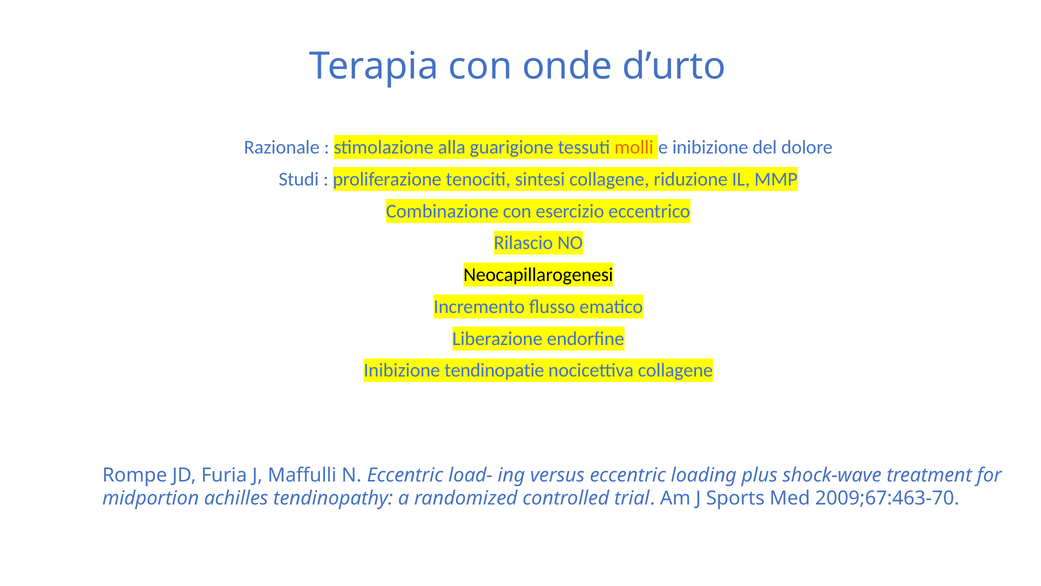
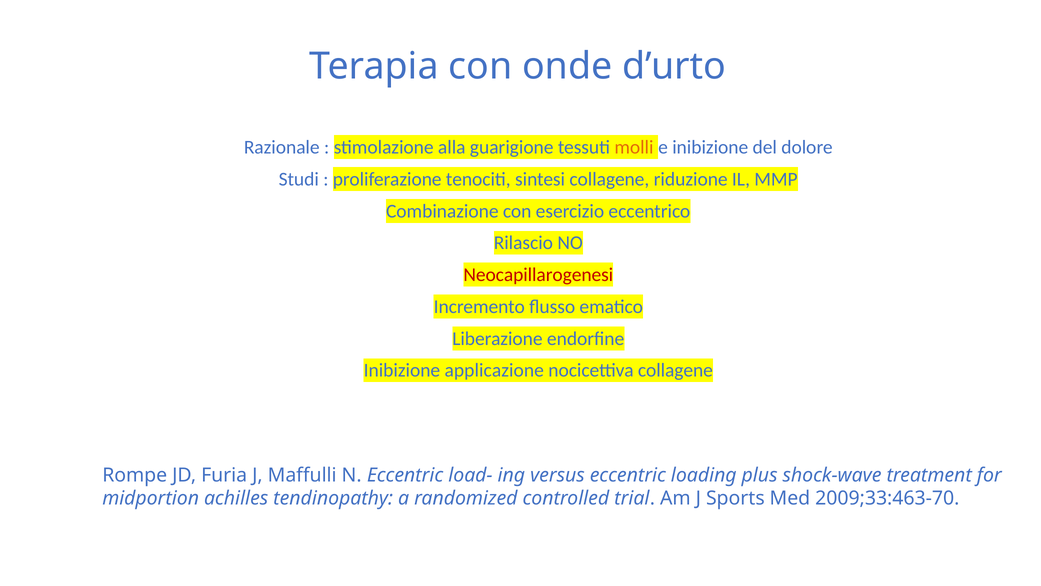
Neocapillarogenesi colour: black -> red
tendinopatie: tendinopatie -> applicazione
2009;67:463-70: 2009;67:463-70 -> 2009;33:463-70
